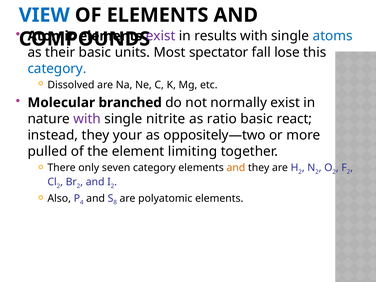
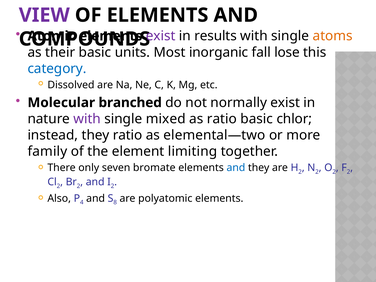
VIEW colour: blue -> purple
atoms colour: blue -> orange
spectator: spectator -> inorganic
nitrite: nitrite -> mixed
react: react -> chlor
they your: your -> ratio
oppositely—two: oppositely—two -> elemental—two
pulled: pulled -> family
seven category: category -> bromate
and at (236, 168) colour: orange -> blue
